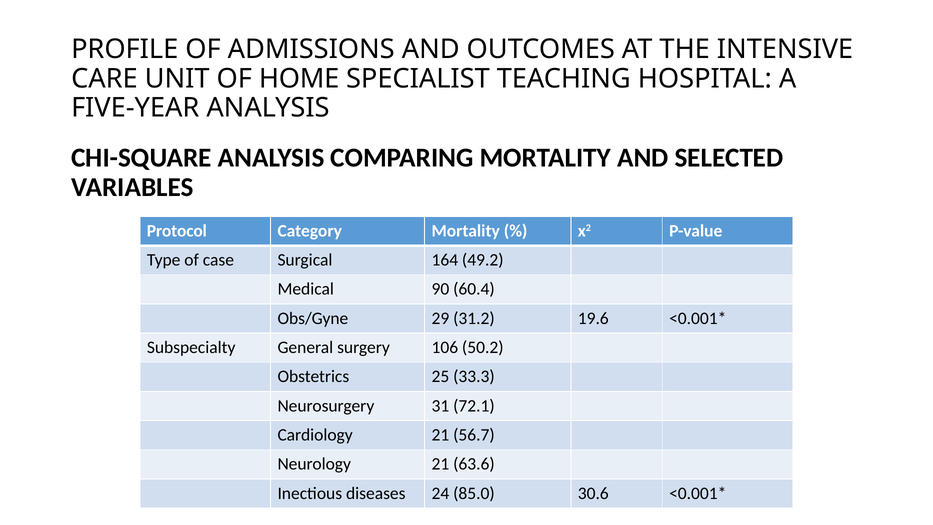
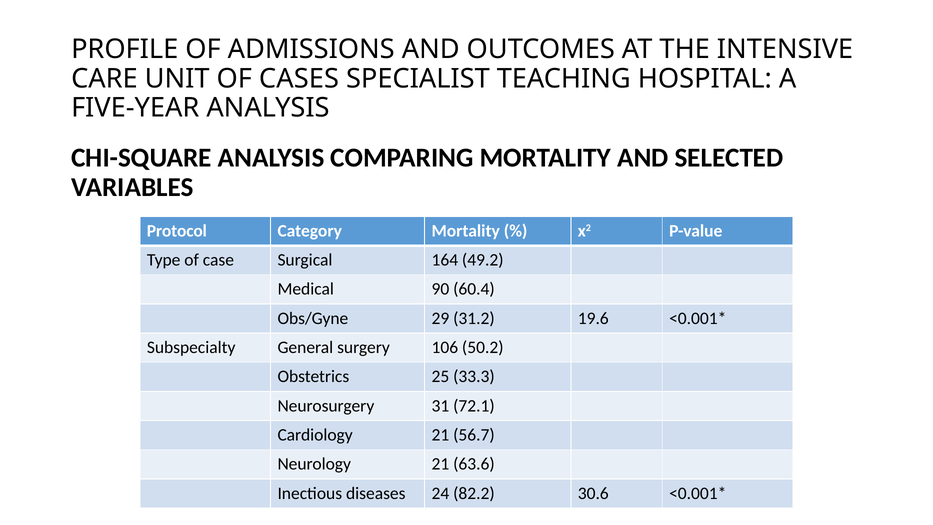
HOME: HOME -> CASES
85.0: 85.0 -> 82.2
